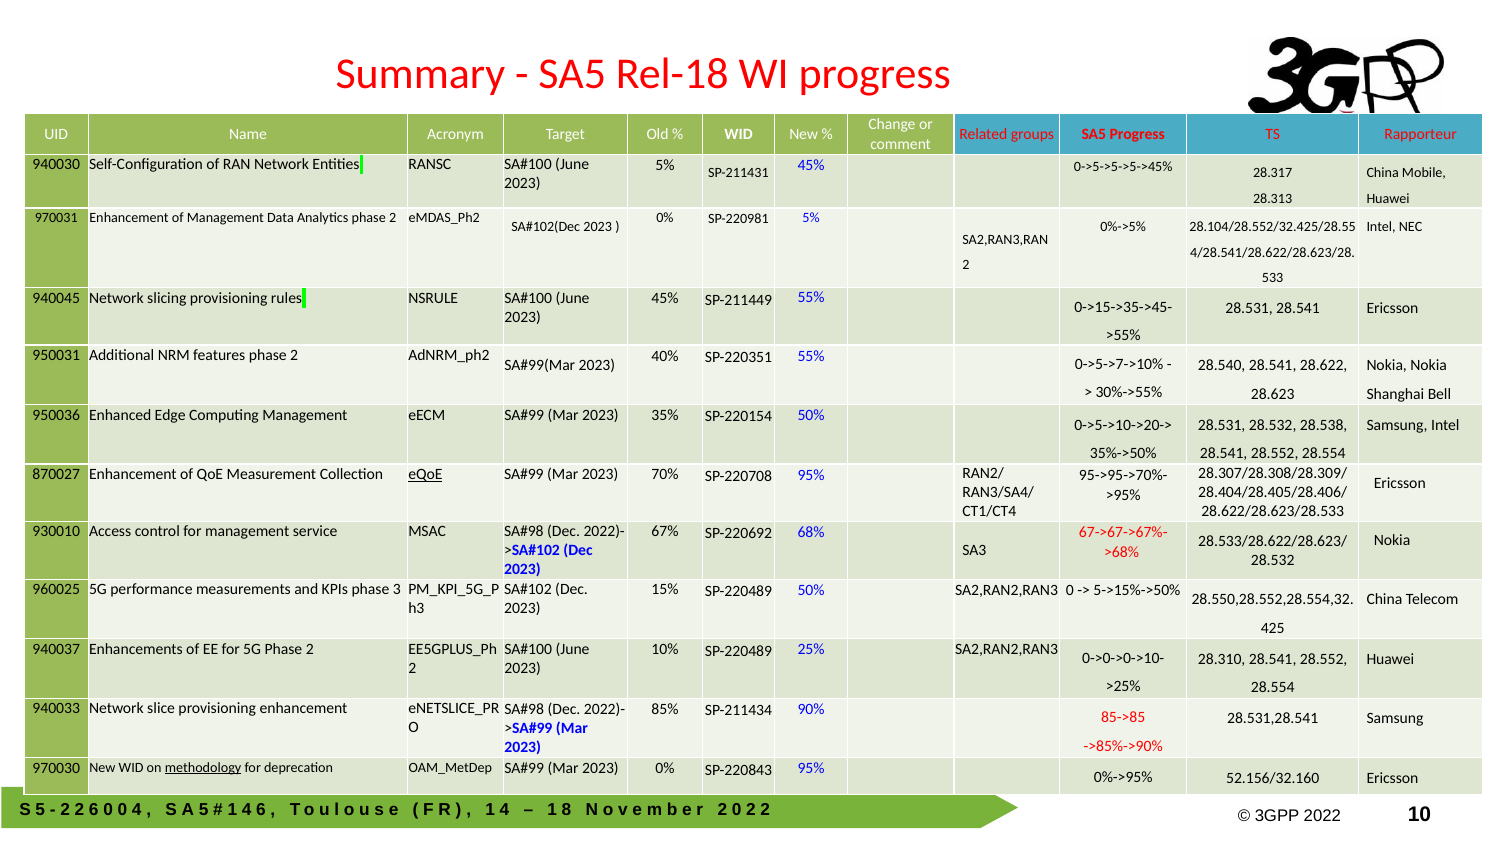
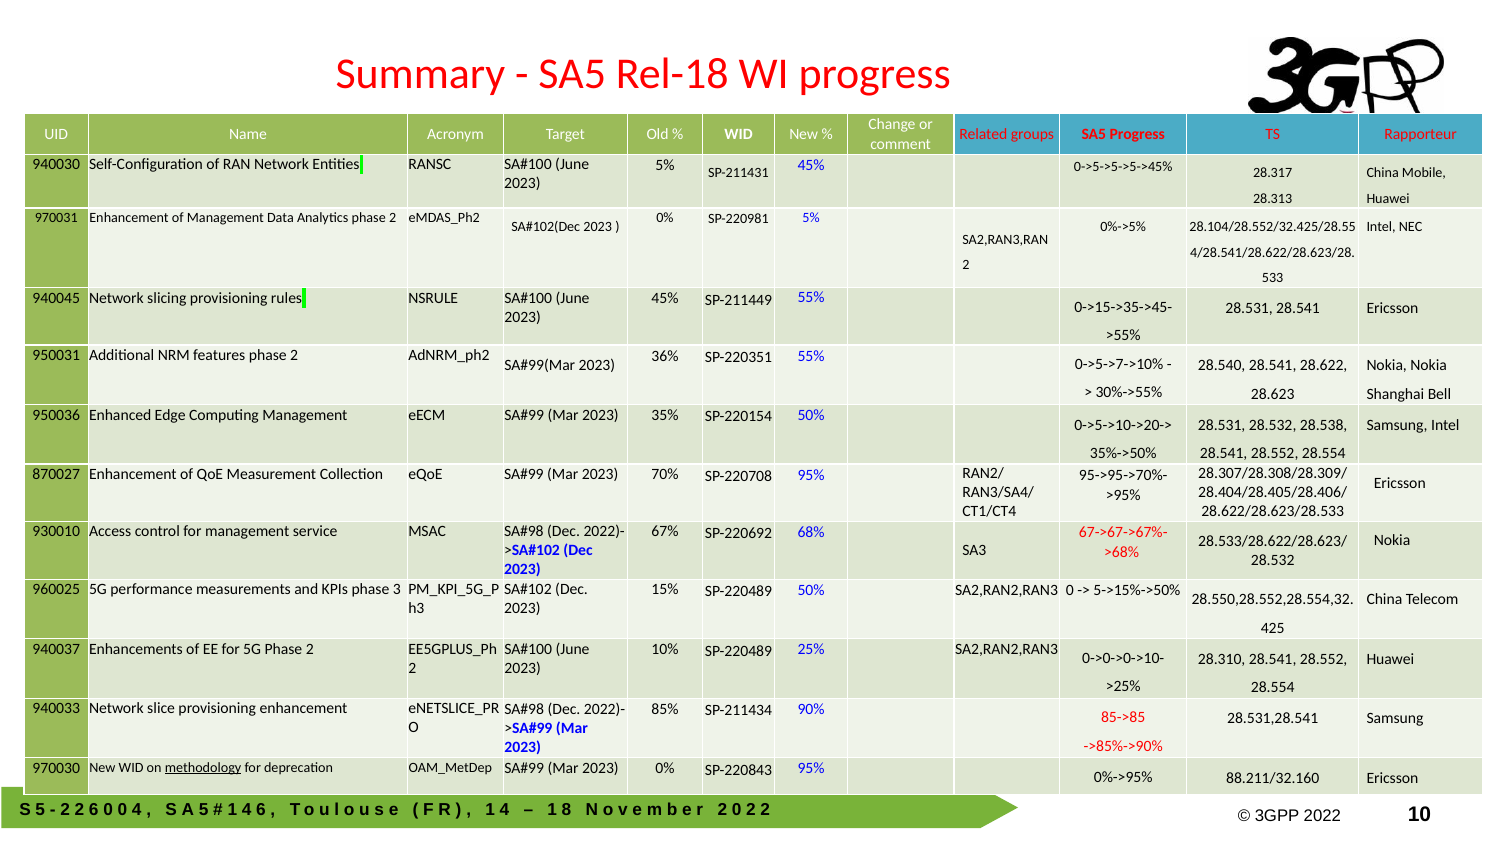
40%: 40% -> 36%
eQoE underline: present -> none
52.156/32.160: 52.156/32.160 -> 88.211/32.160
